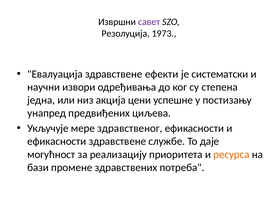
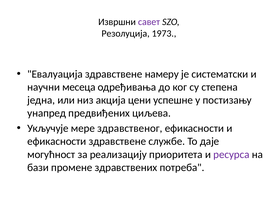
ефекти: ефекти -> намеру
извори: извори -> месеца
ресурса colour: orange -> purple
